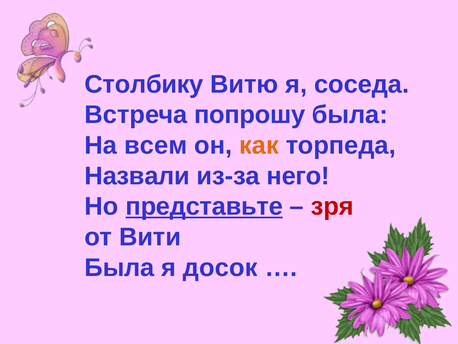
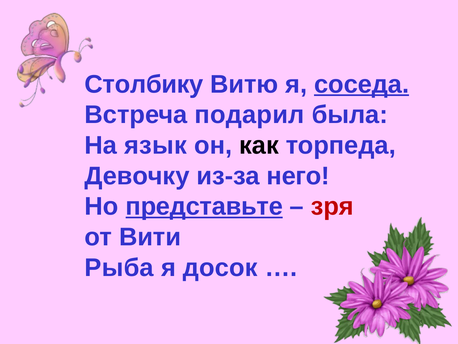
соседа underline: none -> present
попрошу: попрошу -> подарил
всем: всем -> язык
как colour: orange -> black
Назвали: Назвали -> Девочку
Была at (119, 267): Была -> Рыба
